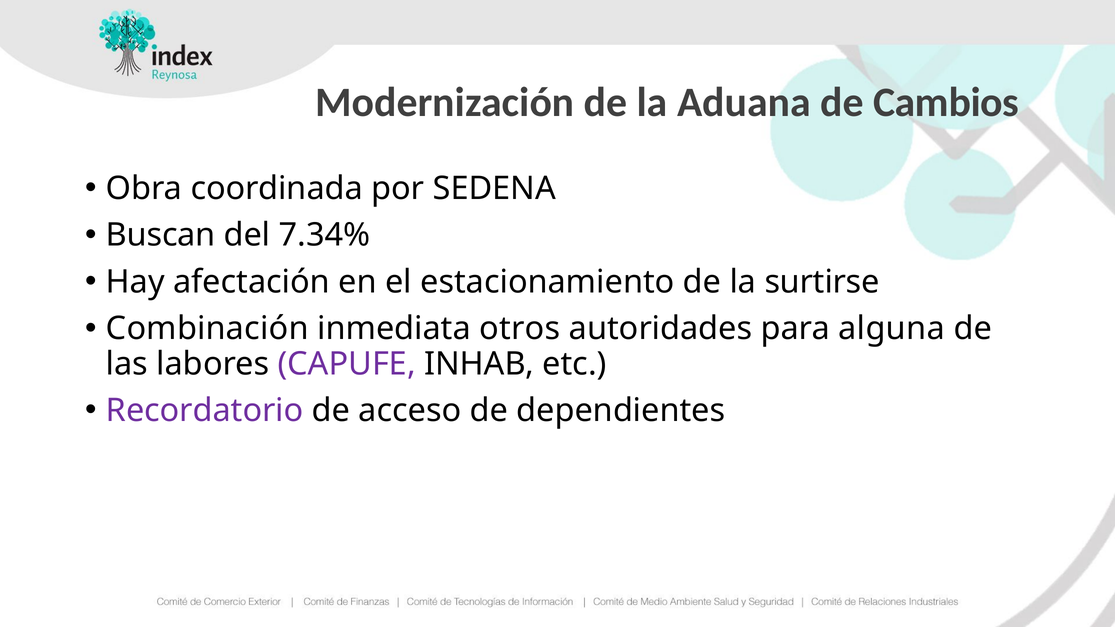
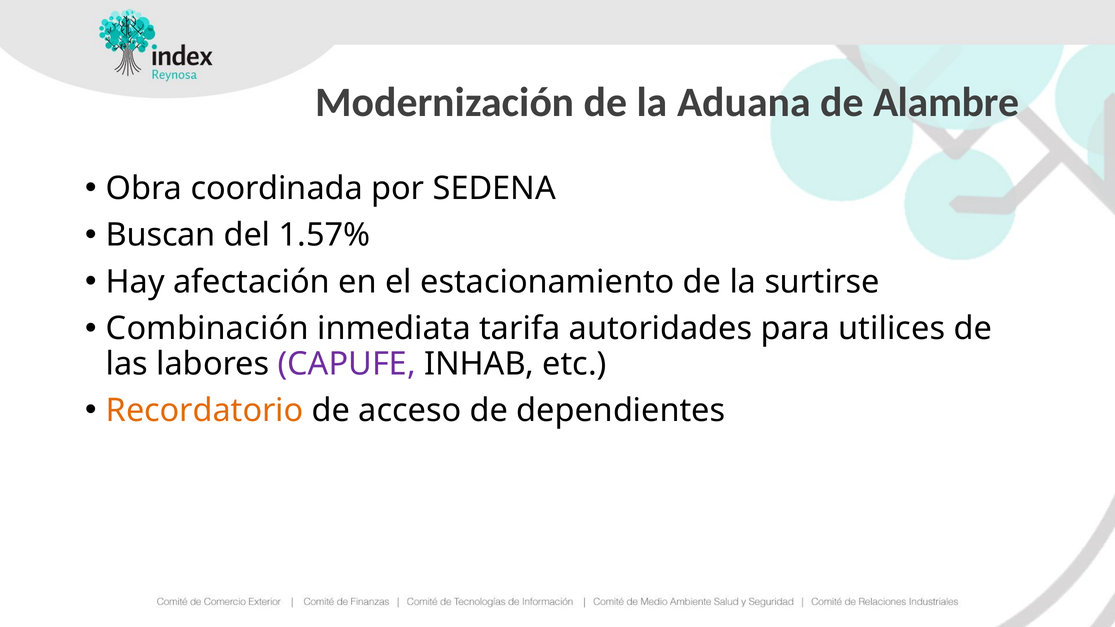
Cambios: Cambios -> Alambre
7.34%: 7.34% -> 1.57%
otros: otros -> tarifa
alguna: alguna -> utilices
Recordatorio colour: purple -> orange
